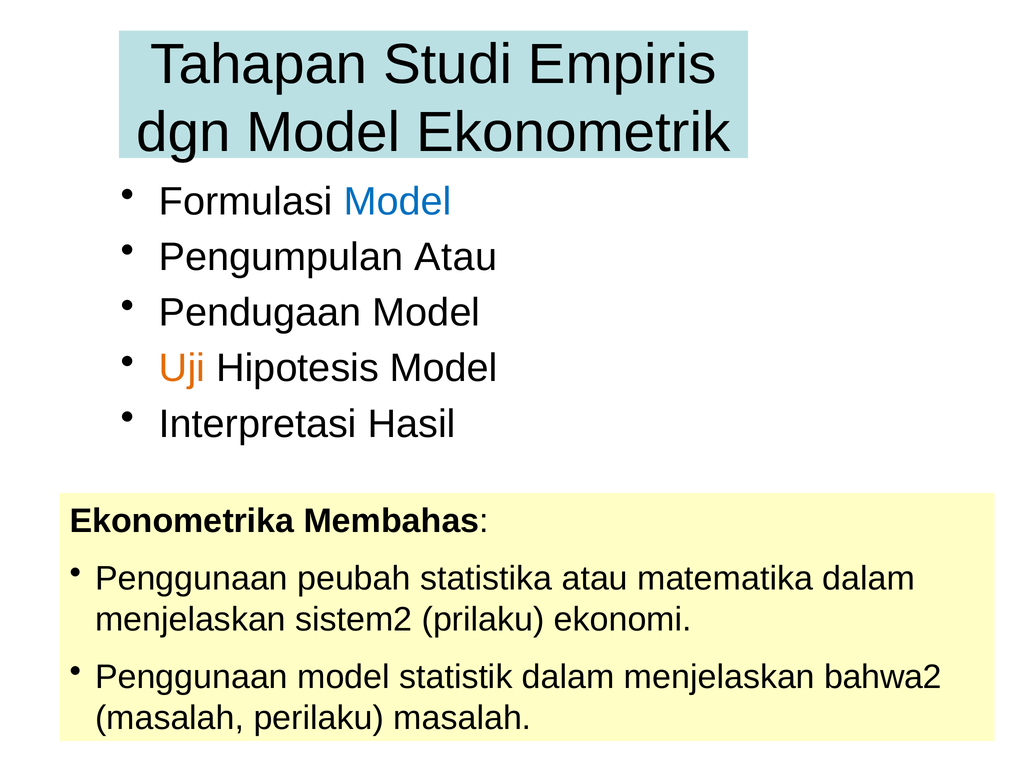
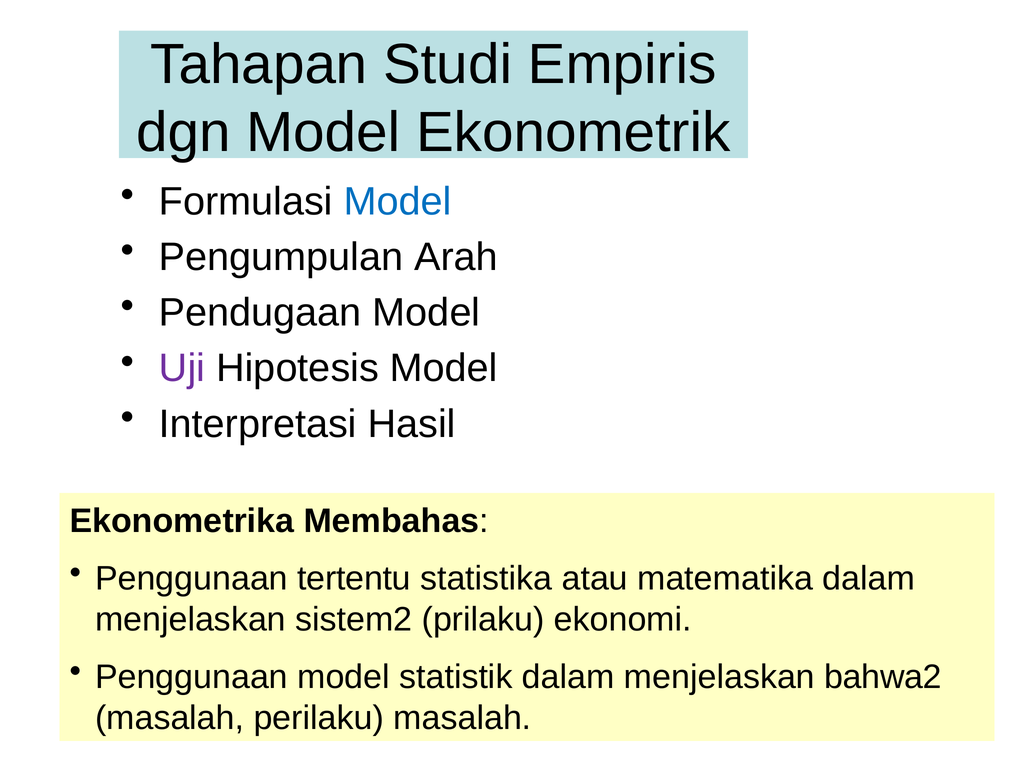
Pengumpulan Atau: Atau -> Arah
Uji colour: orange -> purple
peubah: peubah -> tertentu
